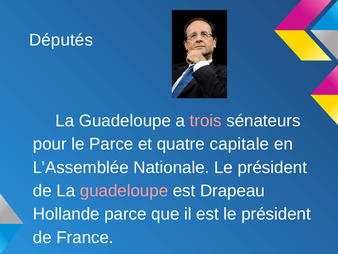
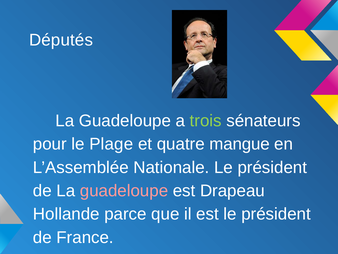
trois colour: pink -> light green
le Parce: Parce -> Plage
capitale: capitale -> mangue
